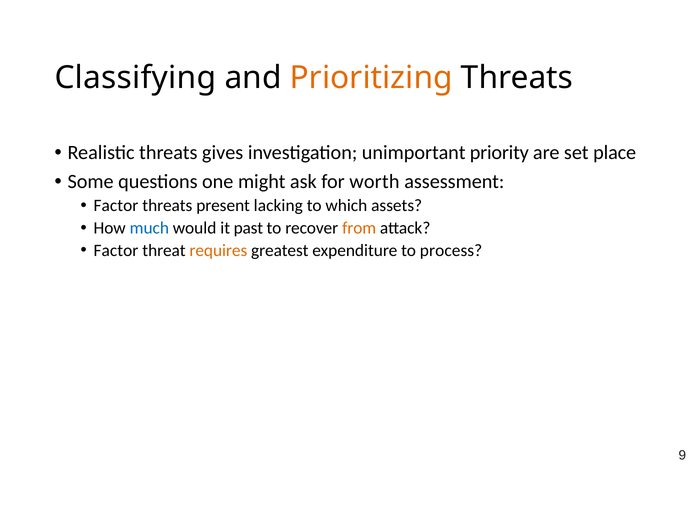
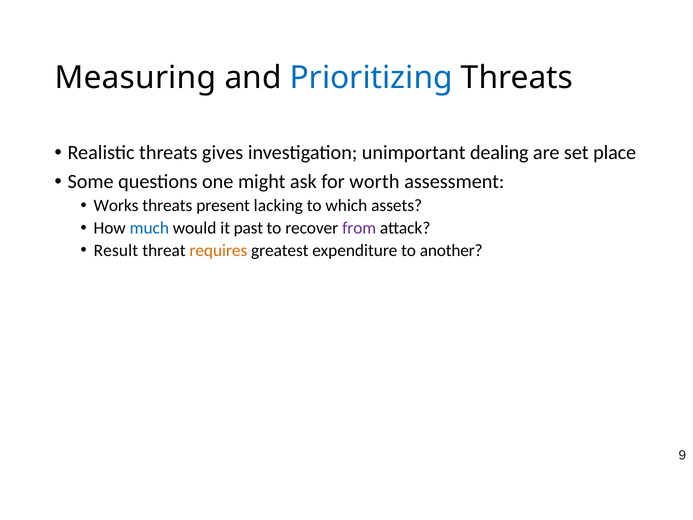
Classifying: Classifying -> Measuring
Prioritizing colour: orange -> blue
priority: priority -> dealing
Factor at (116, 206): Factor -> Works
from colour: orange -> purple
Factor at (116, 250): Factor -> Result
process: process -> another
